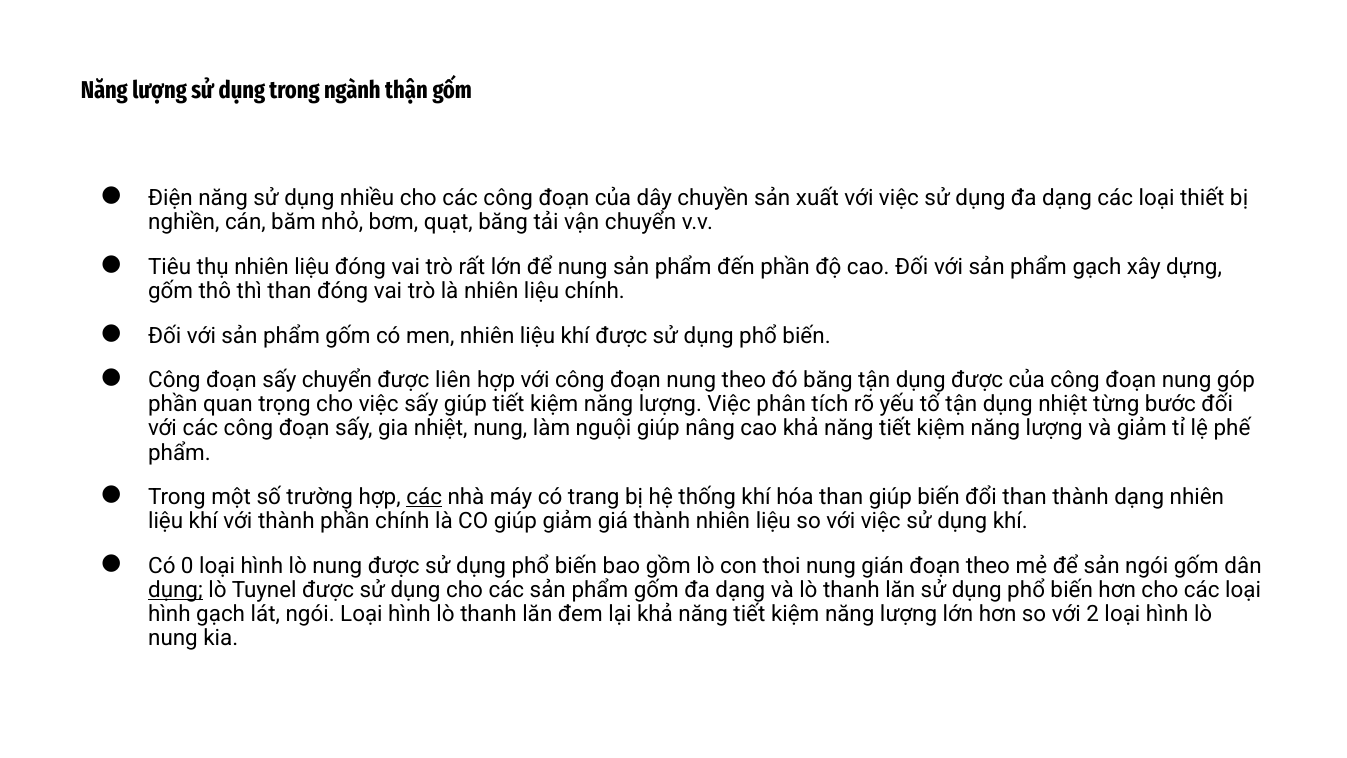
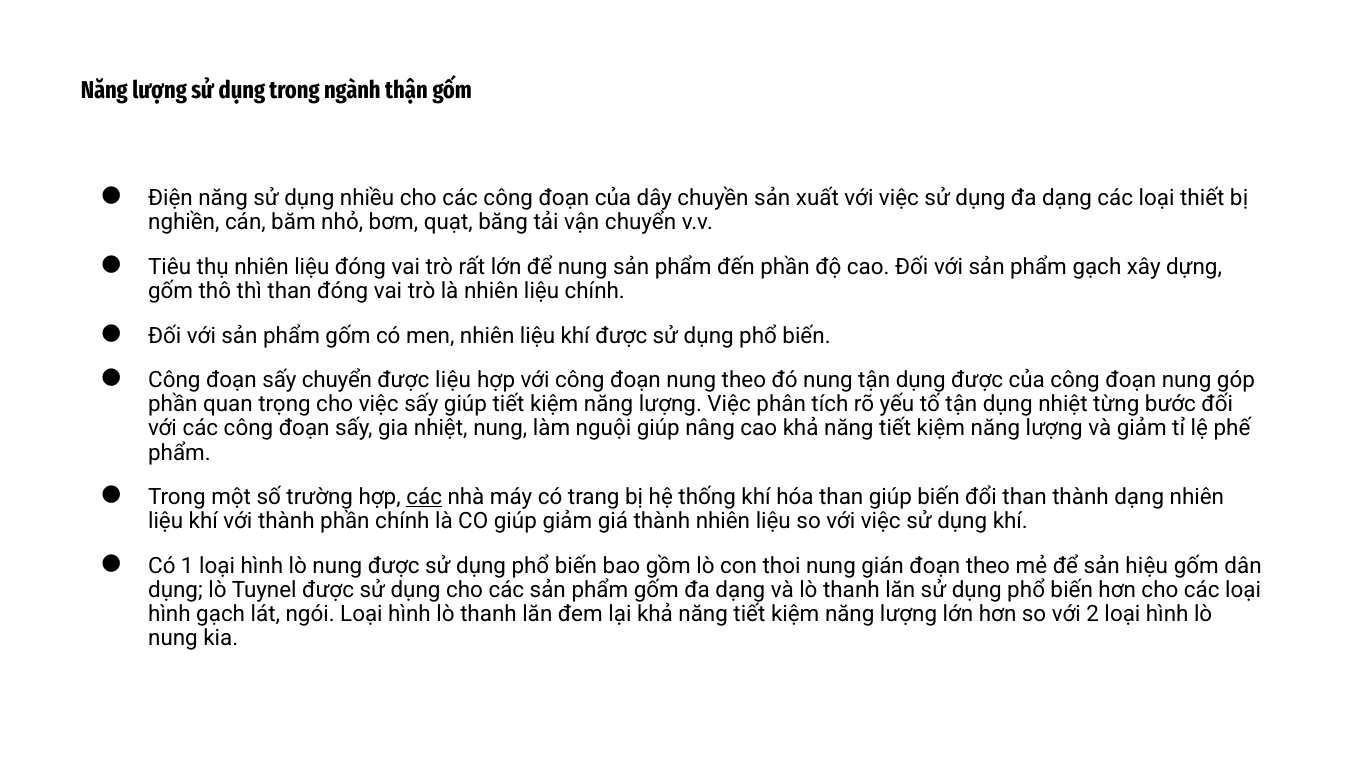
được liên: liên -> liệu
đó băng: băng -> nung
0: 0 -> 1
sản ngói: ngói -> hiệu
dụng at (175, 590) underline: present -> none
